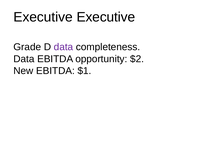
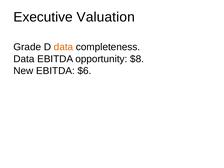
Executive Executive: Executive -> Valuation
data at (63, 47) colour: purple -> orange
$2: $2 -> $8
$1: $1 -> $6
